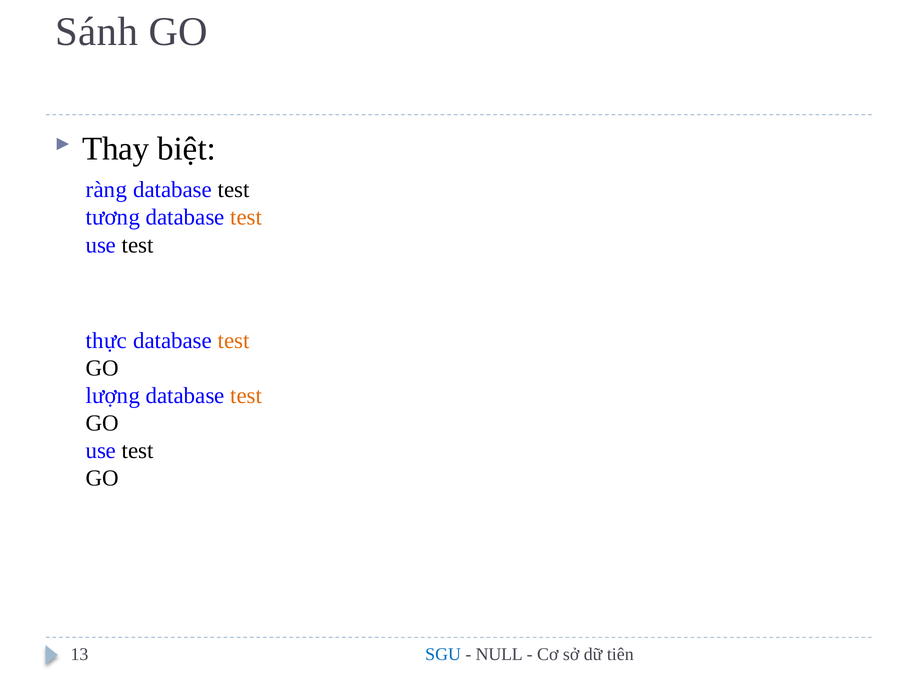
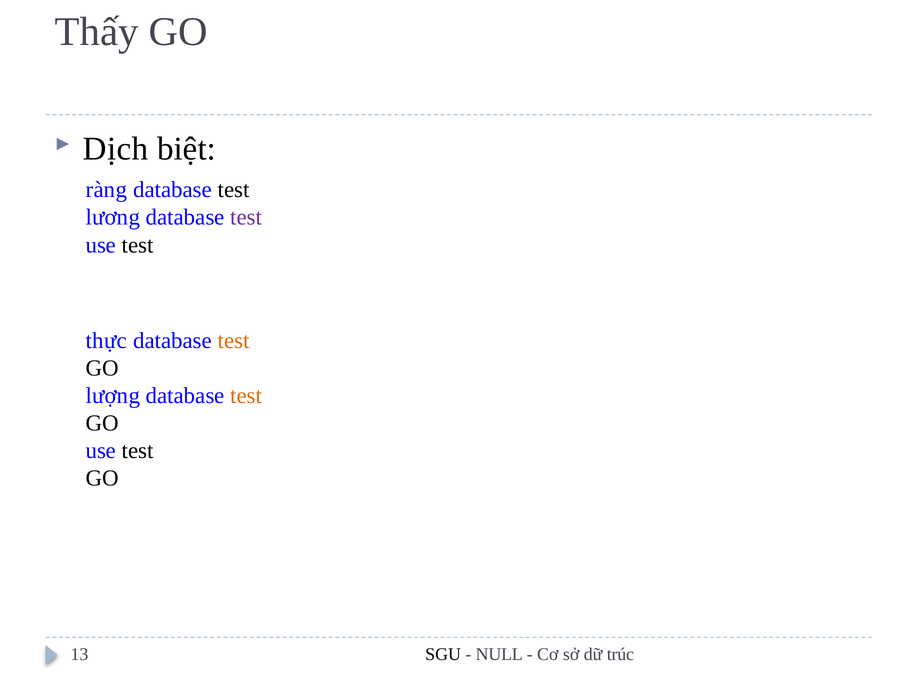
Sánh: Sánh -> Thấy
Thay: Thay -> Dịch
tương: tương -> lương
test at (246, 218) colour: orange -> purple
SGU colour: blue -> black
tiên: tiên -> trúc
